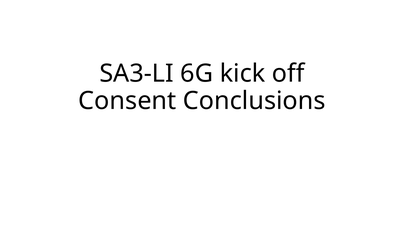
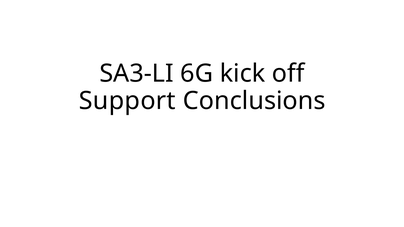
Consent: Consent -> Support
